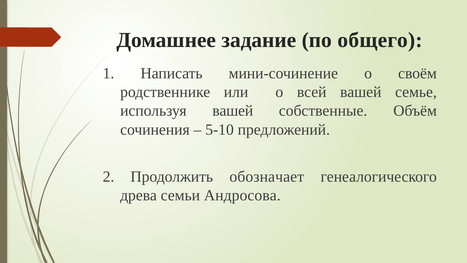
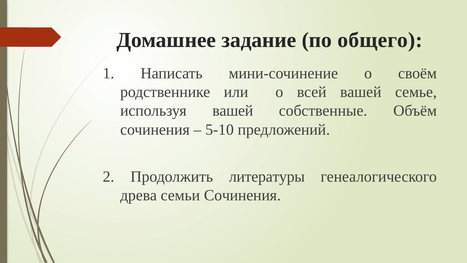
обозначает: обозначает -> литературы
семьи Андросова: Андросова -> Сочинения
